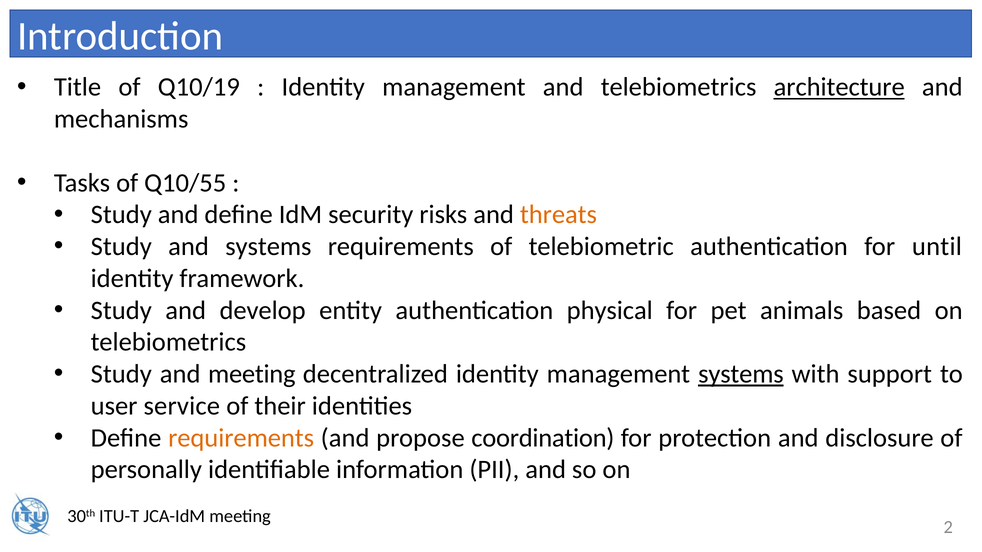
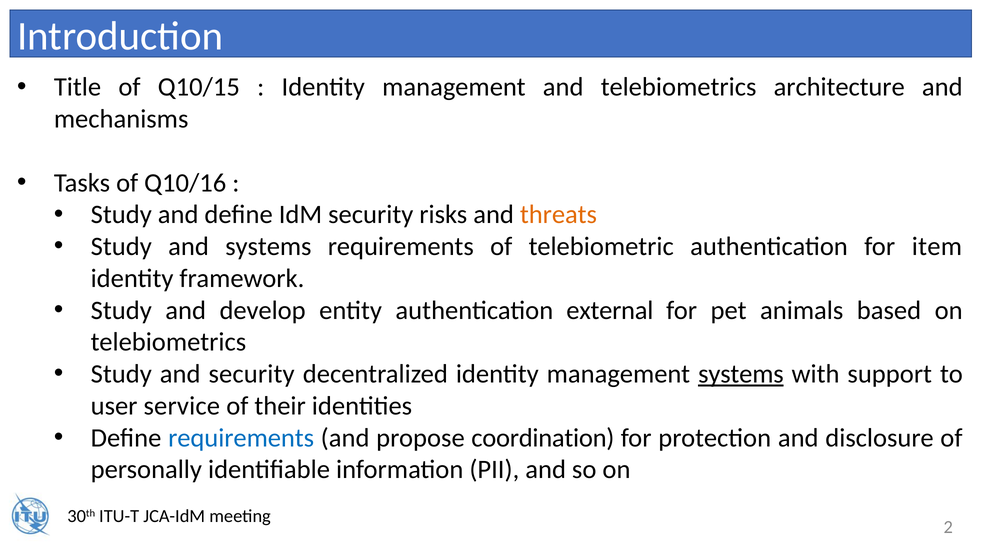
Q10/19: Q10/19 -> Q10/15
architecture underline: present -> none
Q10/55: Q10/55 -> Q10/16
until: until -> item
physical: physical -> external
and meeting: meeting -> security
requirements at (241, 438) colour: orange -> blue
